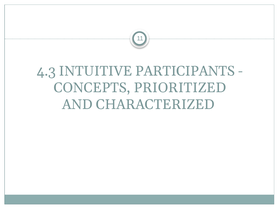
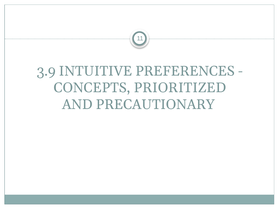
4.3: 4.3 -> 3.9
PARTICIPANTS: PARTICIPANTS -> PREFERENCES
CHARACTERIZED: CHARACTERIZED -> PRECAUTIONARY
